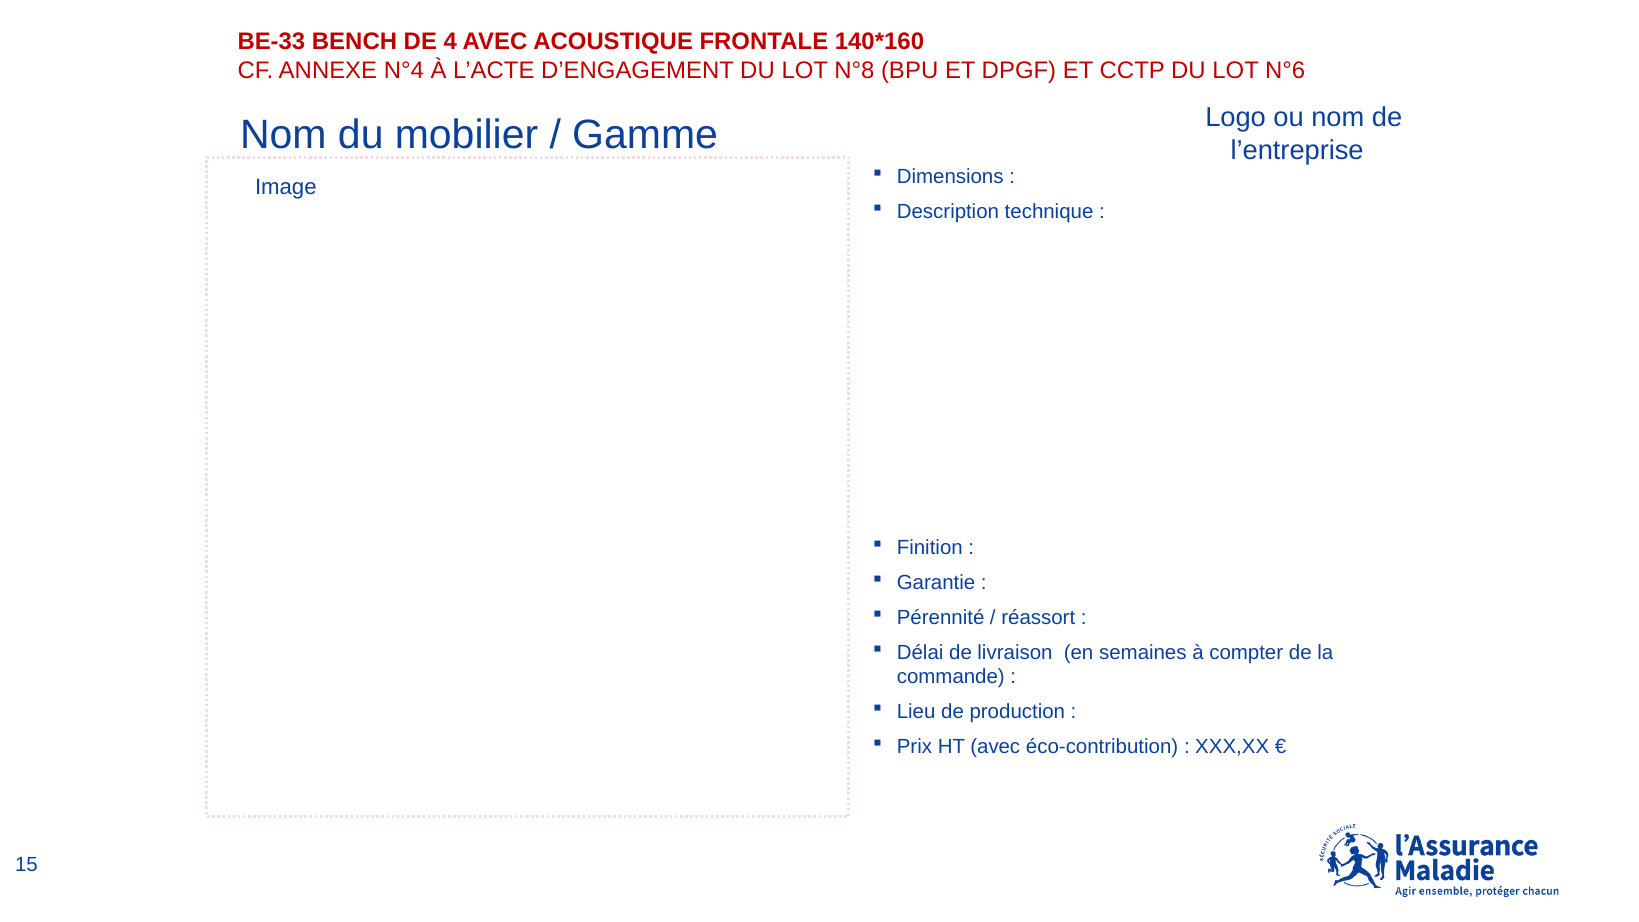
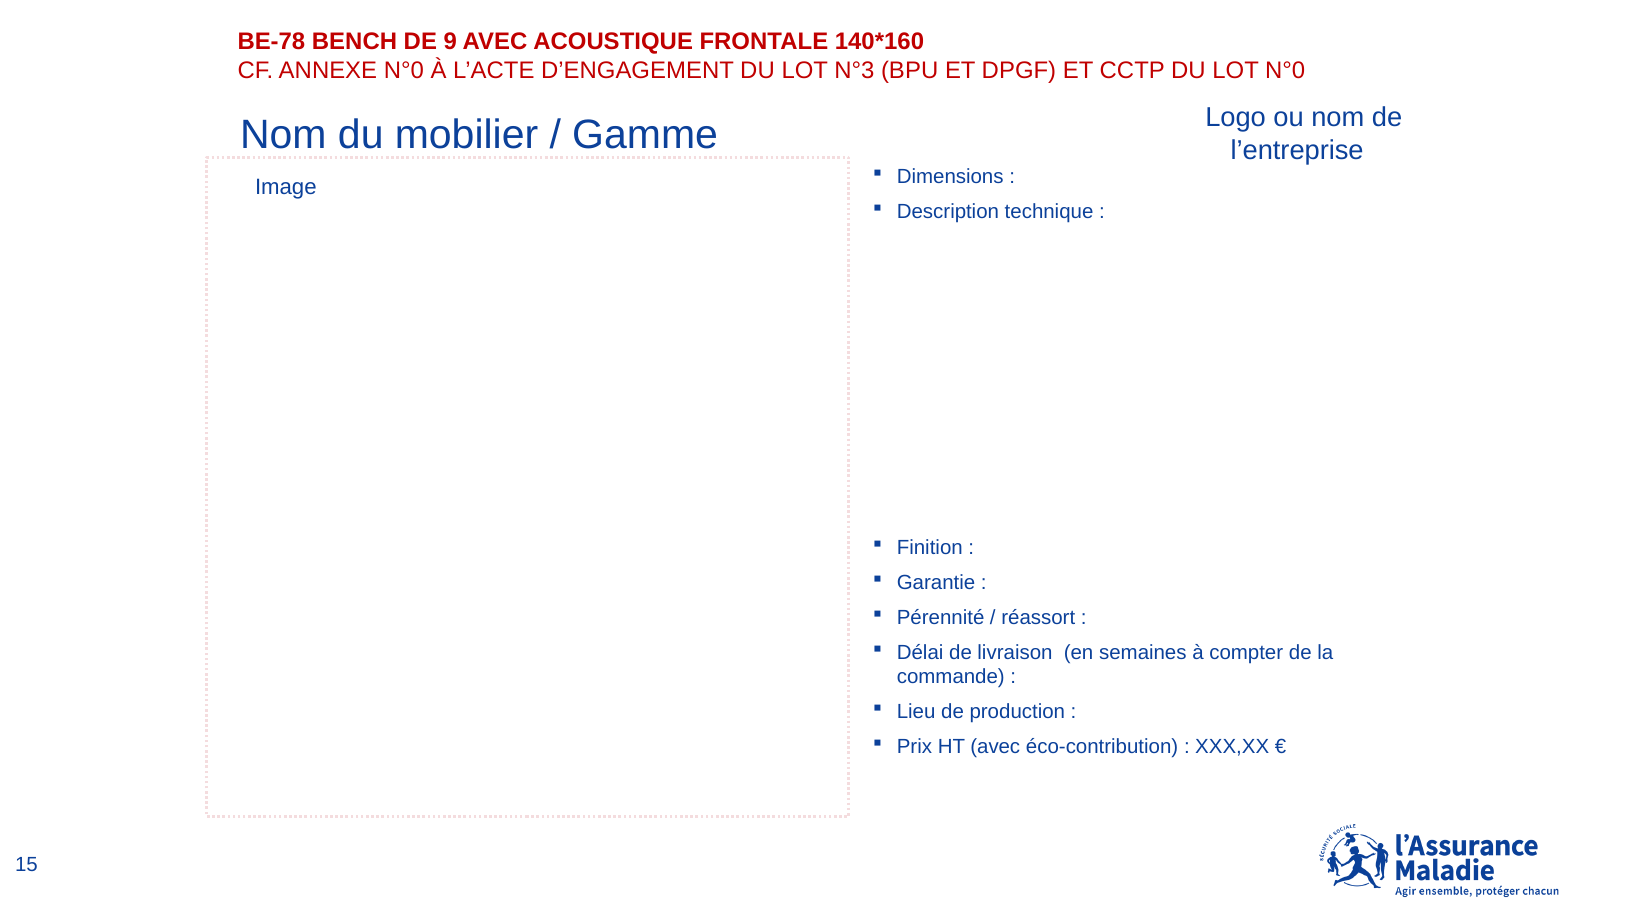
BE-33: BE-33 -> BE-78
4: 4 -> 9
ANNEXE N°4: N°4 -> N°0
N°8: N°8 -> N°3
LOT N°6: N°6 -> N°0
